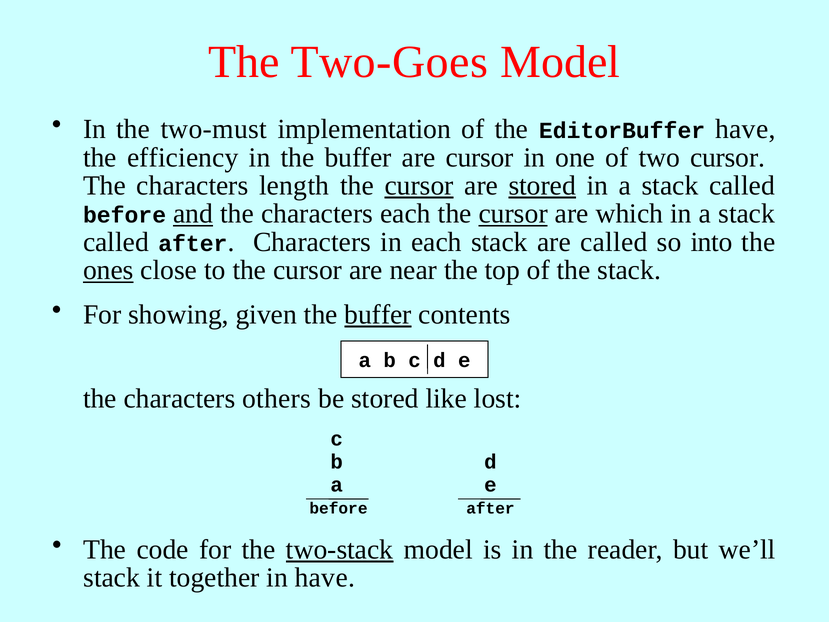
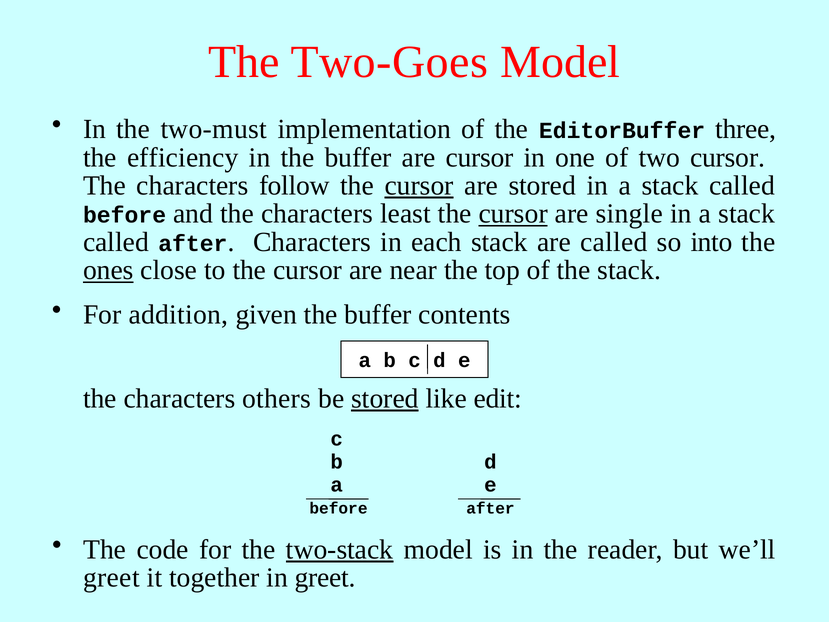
EditorBuffer have: have -> three
length: length -> follow
stored at (542, 186) underline: present -> none
and underline: present -> none
characters each: each -> least
which: which -> single
showing: showing -> addition
buffer at (378, 315) underline: present -> none
stored at (385, 398) underline: none -> present
lost: lost -> edit
stack at (112, 578): stack -> greet
in have: have -> greet
